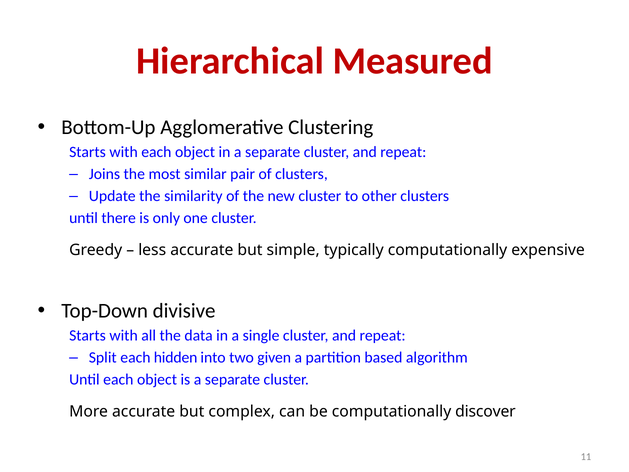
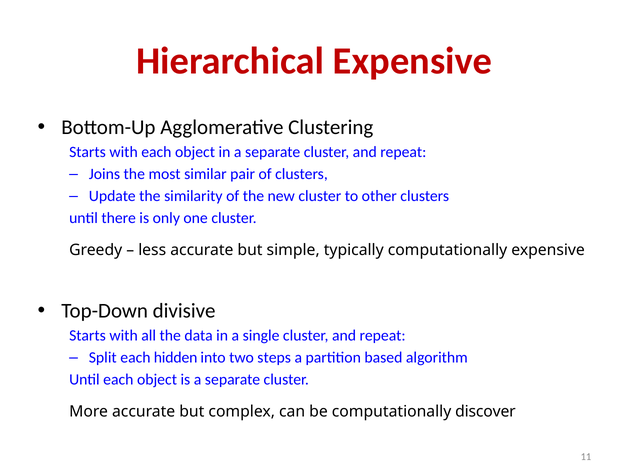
Hierarchical Measured: Measured -> Expensive
given: given -> steps
